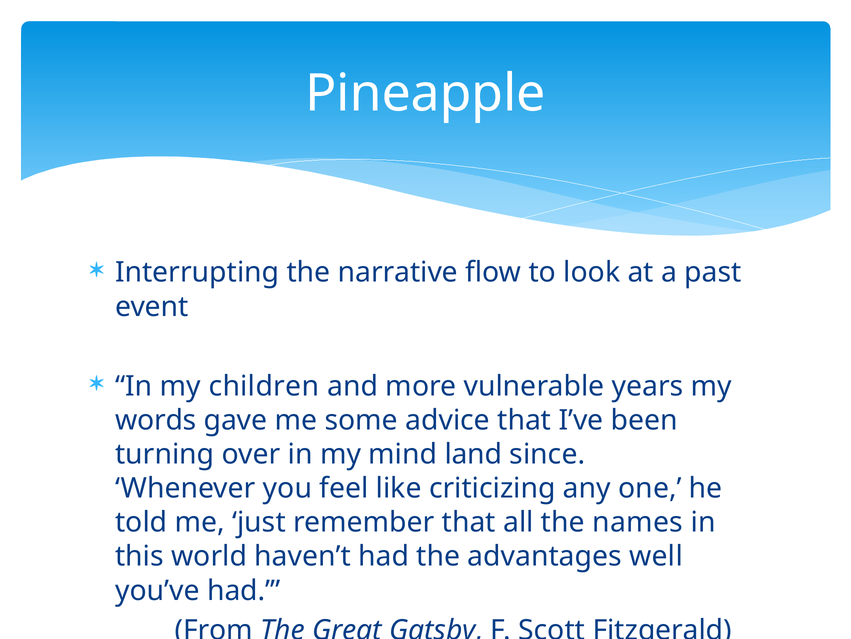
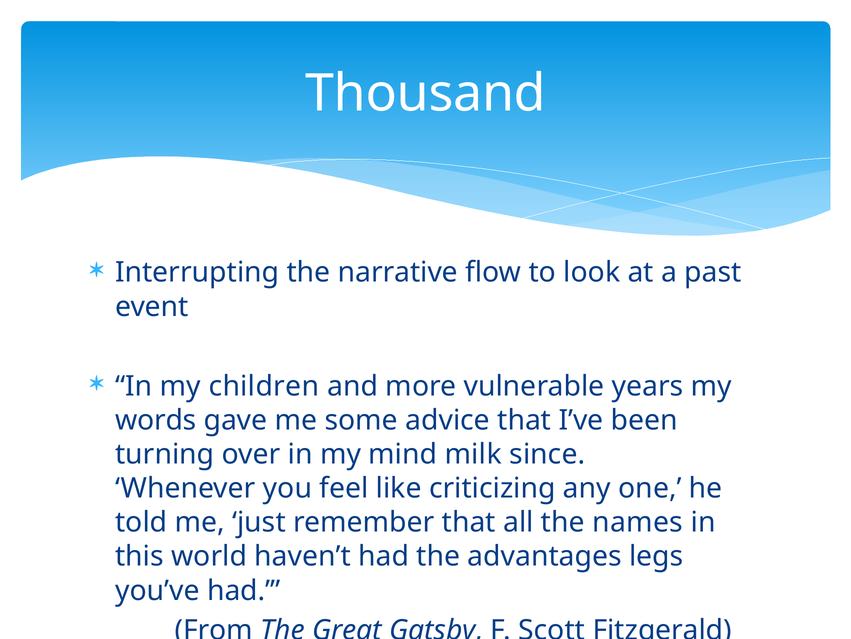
Pineapple: Pineapple -> Thousand
land: land -> milk
well: well -> legs
